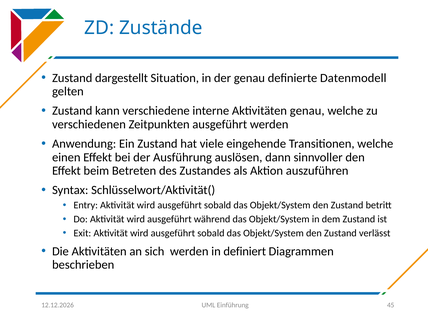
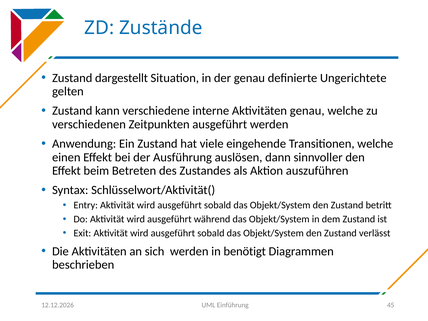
Datenmodell: Datenmodell -> Ungerichtete
definiert: definiert -> benötigt
